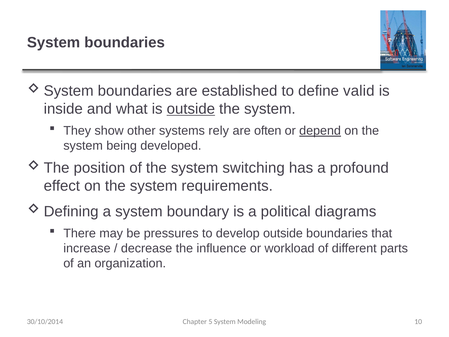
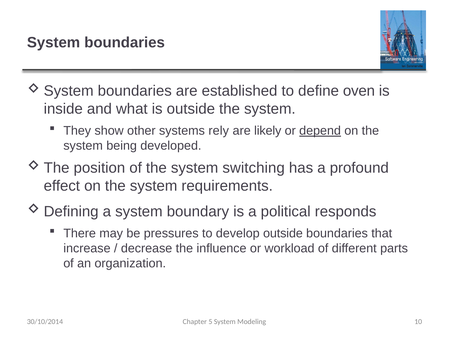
valid: valid -> oven
outside at (191, 109) underline: present -> none
often: often -> likely
diagrams: diagrams -> responds
